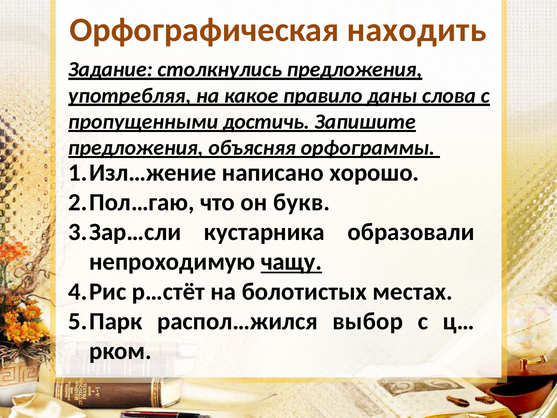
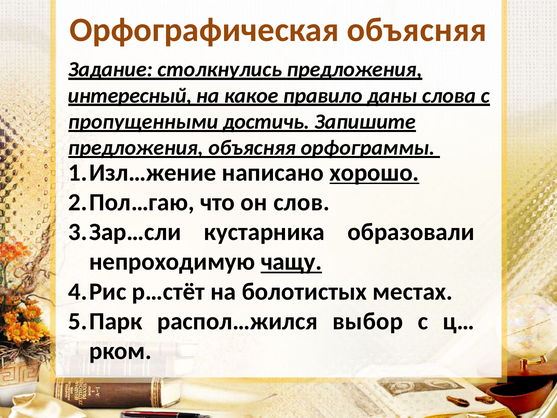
Орфографическая находить: находить -> объясняя
употребляя: употребляя -> интересный
хорошо underline: none -> present
букв: букв -> слов
